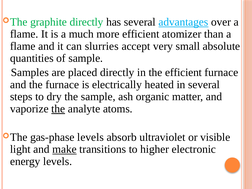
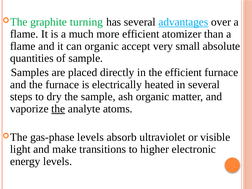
graphite directly: directly -> turning
can slurries: slurries -> organic
make underline: present -> none
